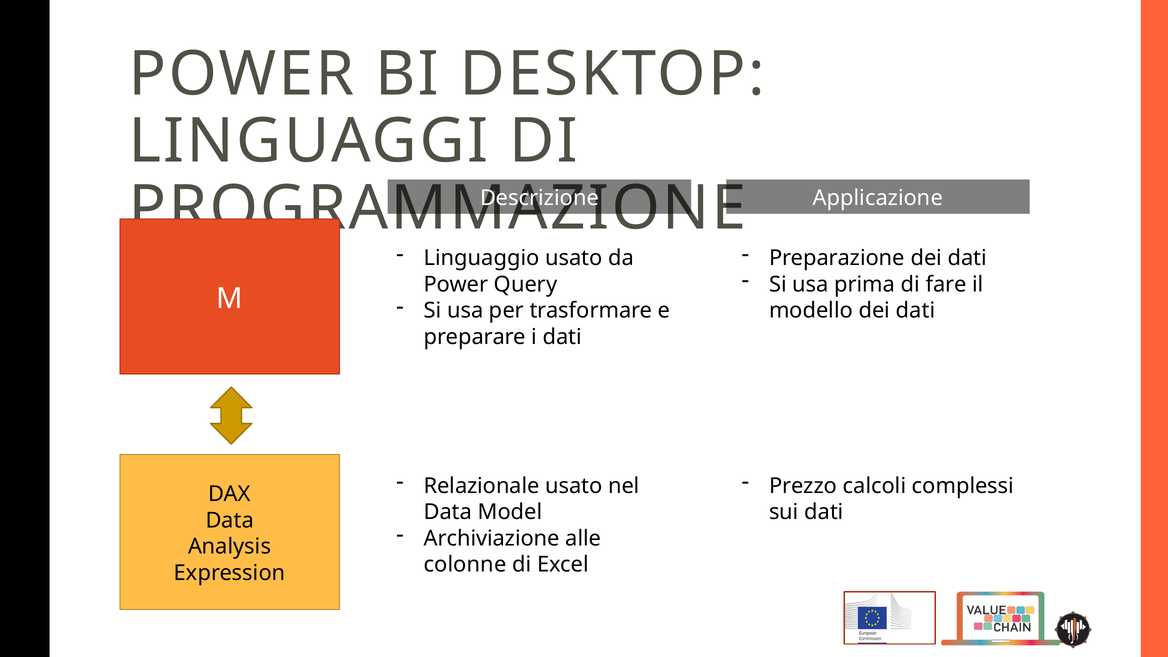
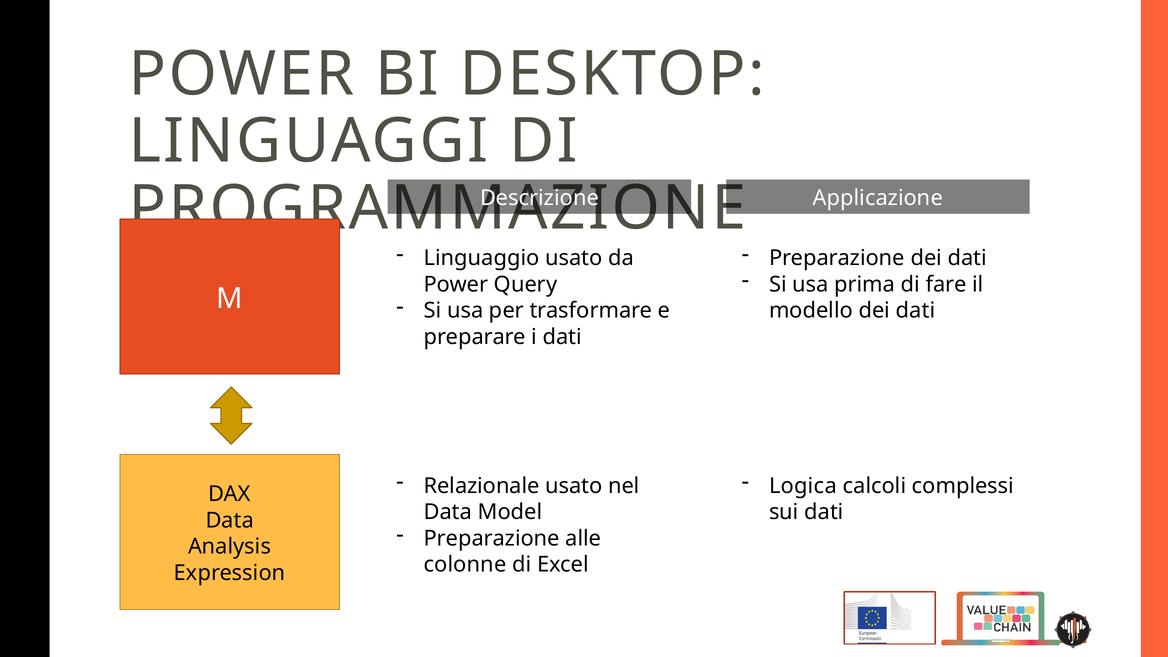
Prezzo: Prezzo -> Logica
Archiviazione at (492, 538): Archiviazione -> Preparazione
